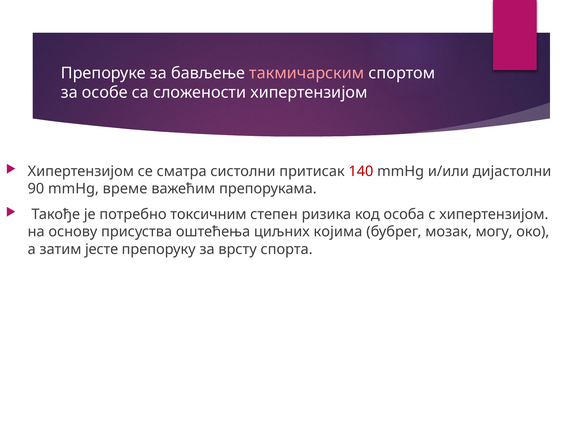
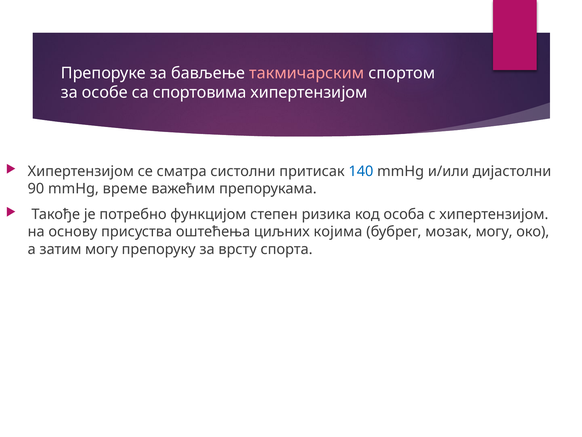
сложености: сложености -> спортовима
140 colour: red -> blue
токсичним: токсичним -> функцијом
затим јесте: јесте -> могу
